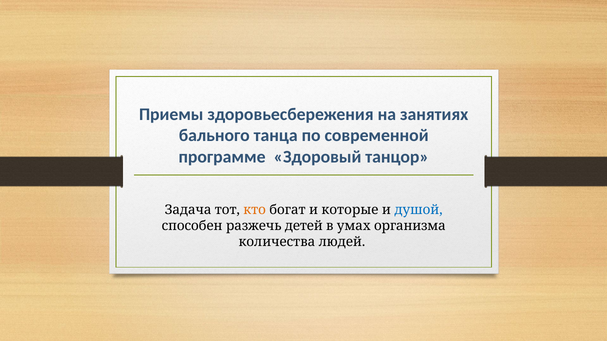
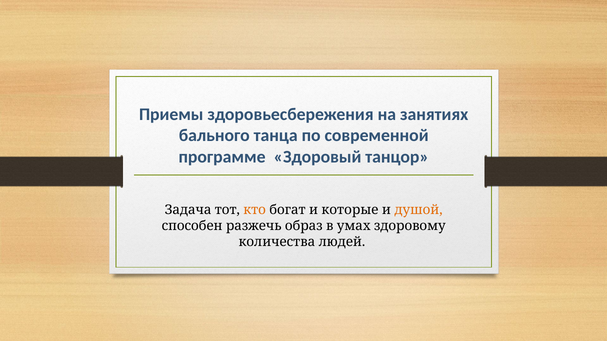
душой colour: blue -> orange
детей: детей -> образ
организма: организма -> здоровому
